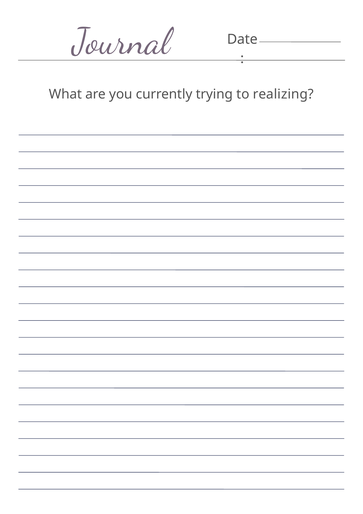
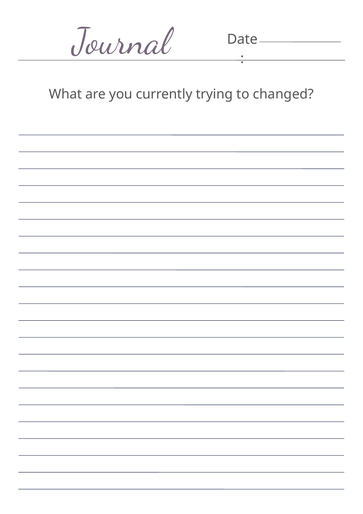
realizing: realizing -> changed
